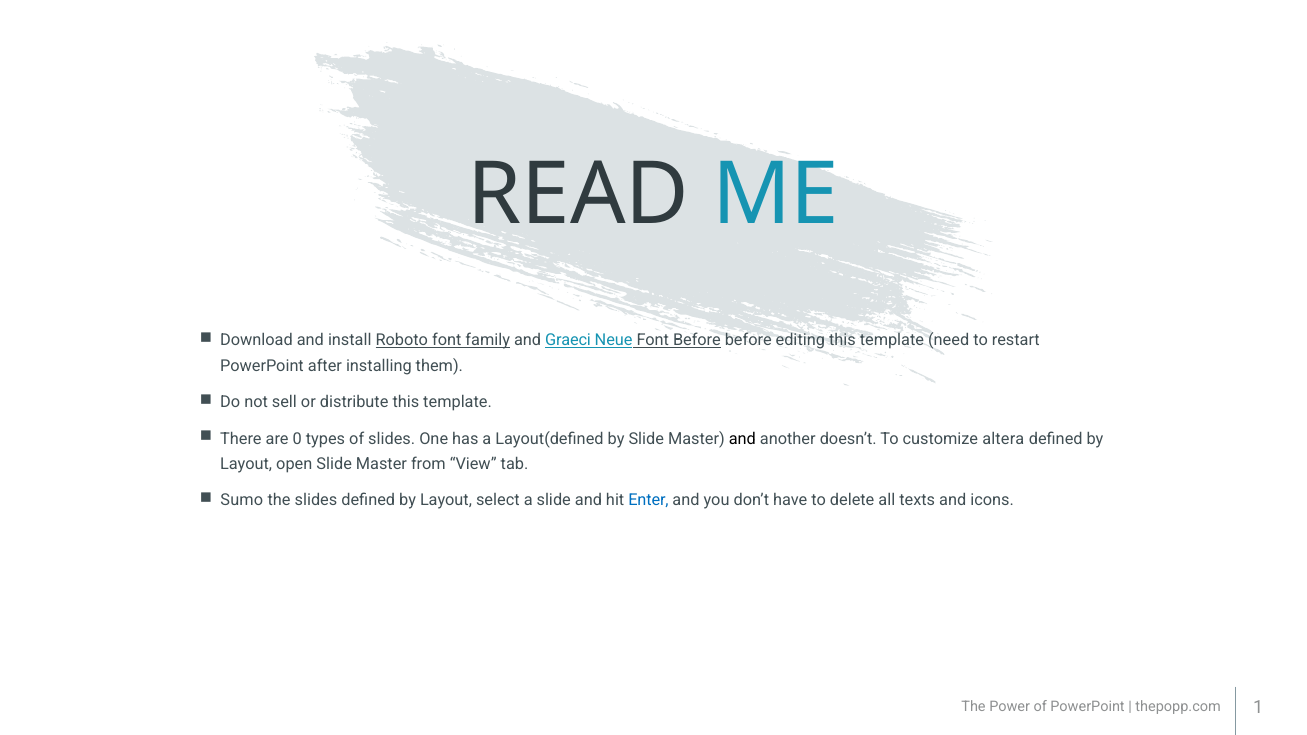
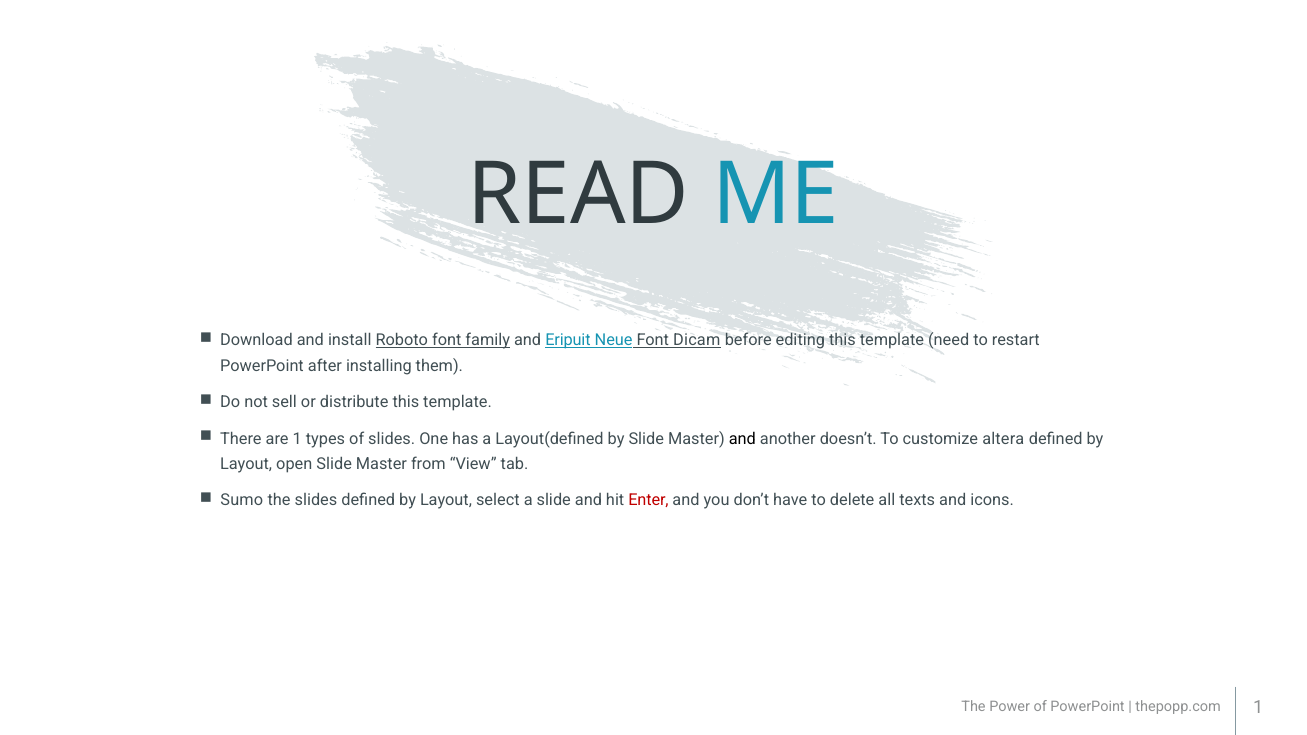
Graeci: Graeci -> Eripuit
Font Before: Before -> Dicam
are 0: 0 -> 1
Enter colour: blue -> red
